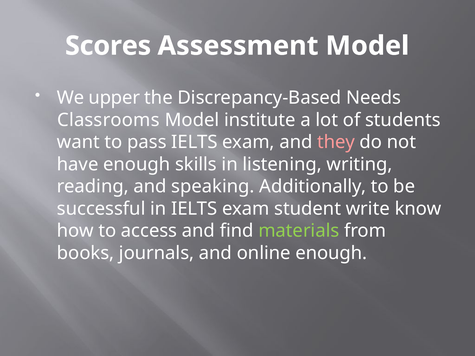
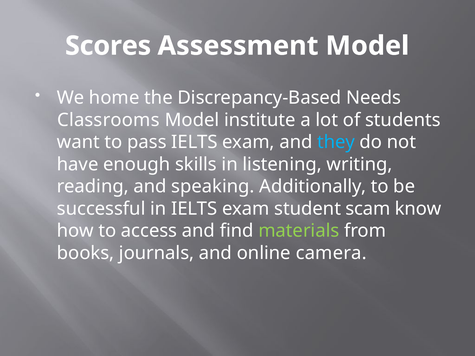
upper: upper -> home
they colour: pink -> light blue
write: write -> scam
online enough: enough -> camera
